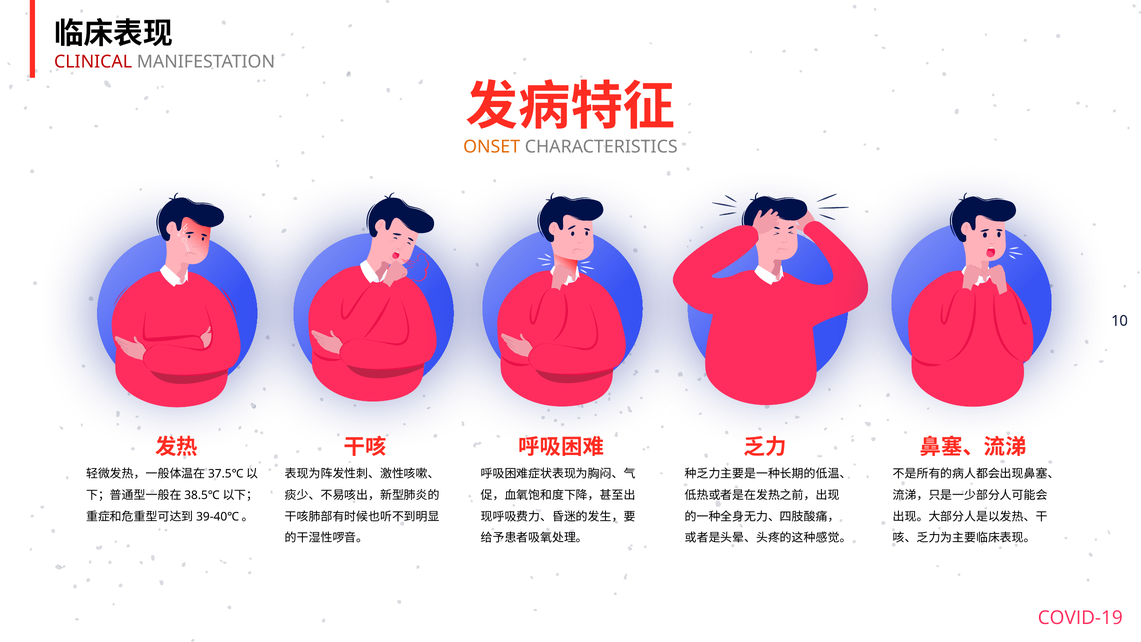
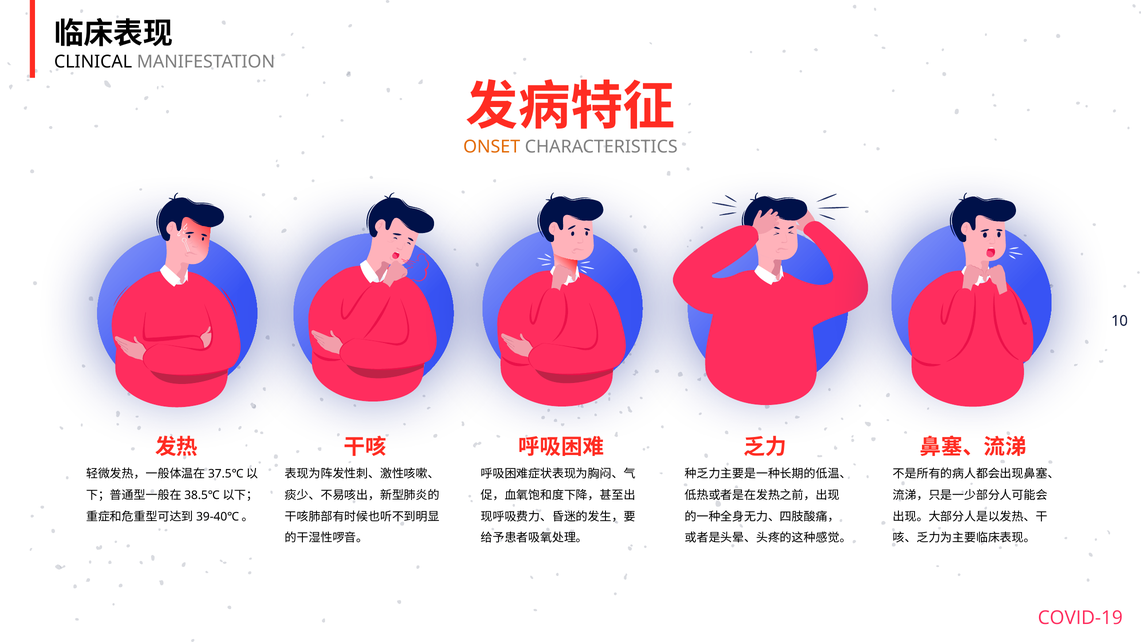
CLINICAL colour: red -> black
